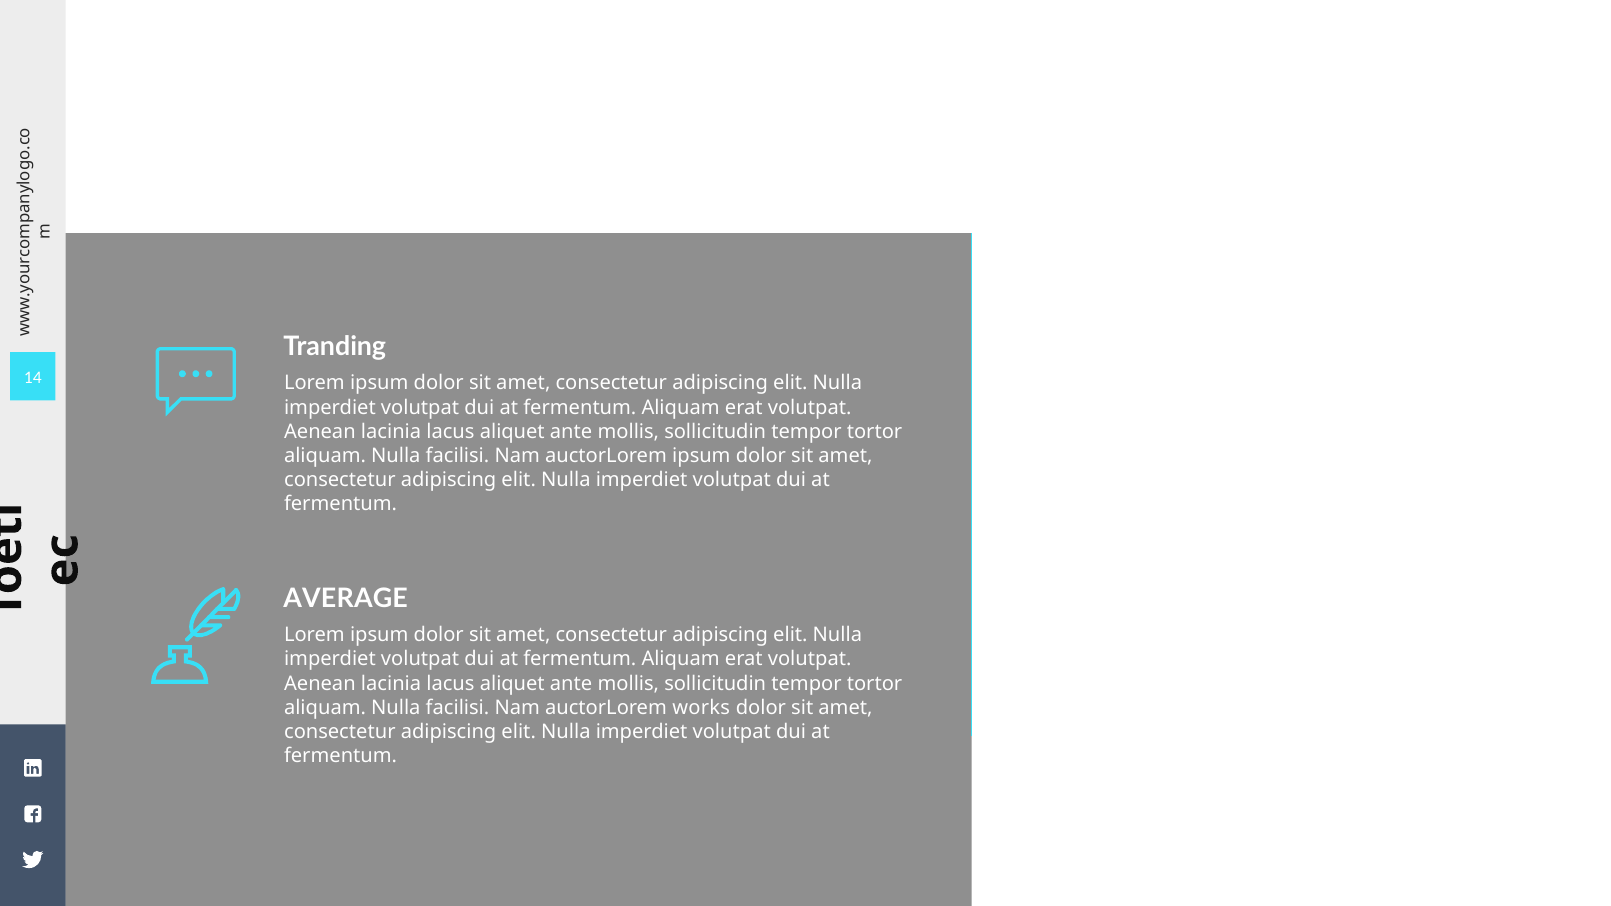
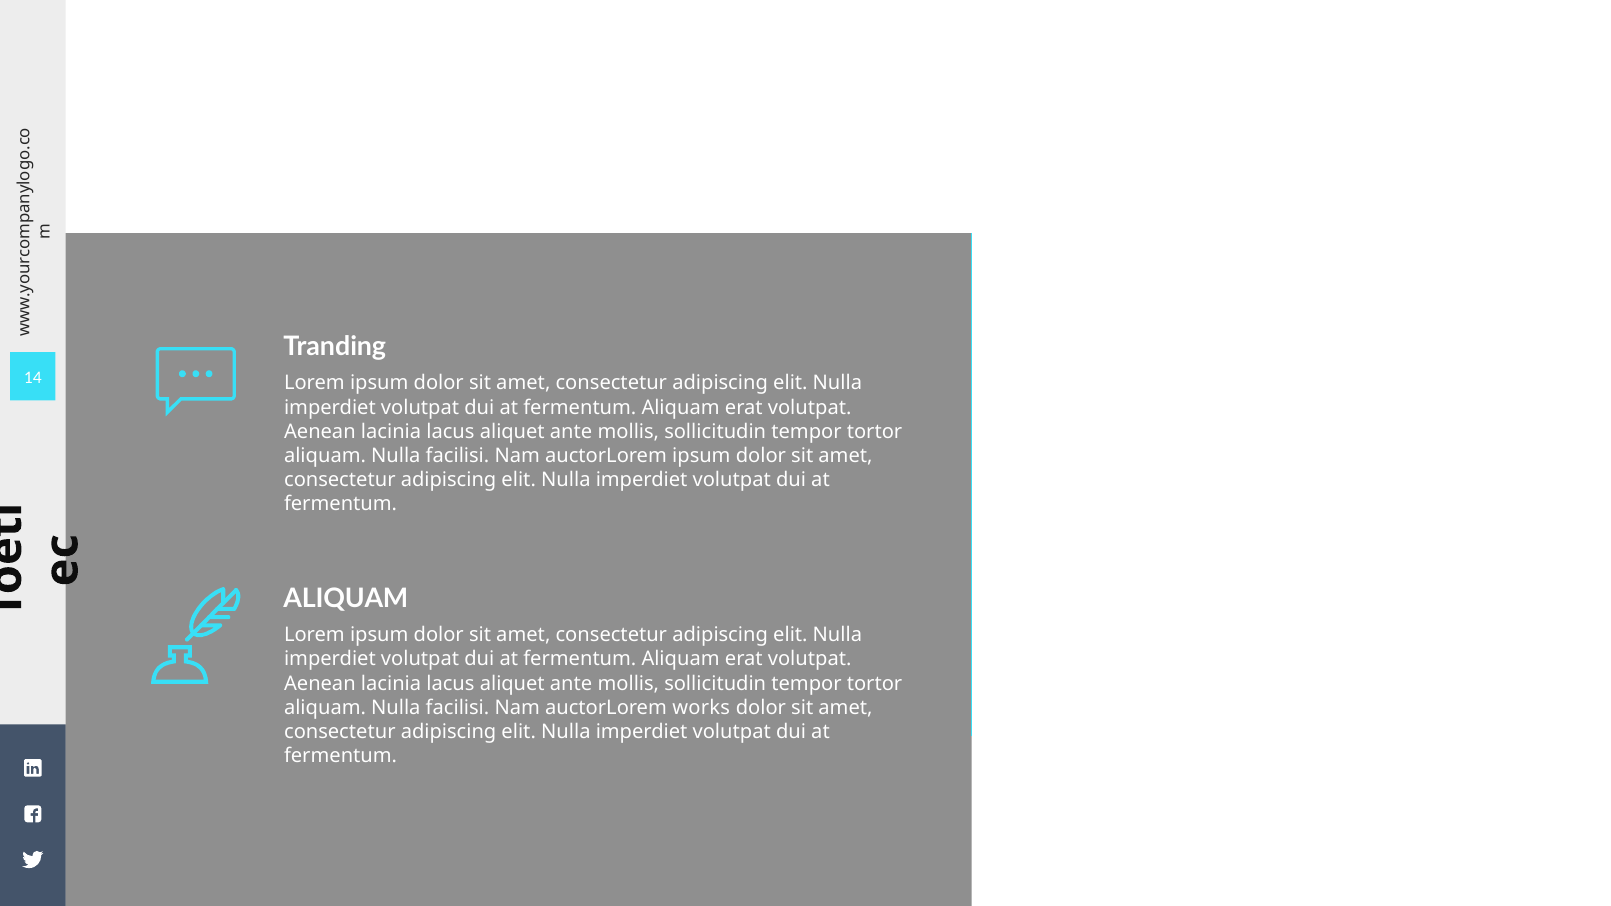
AVERAGE at (346, 599): AVERAGE -> ALIQUAM
